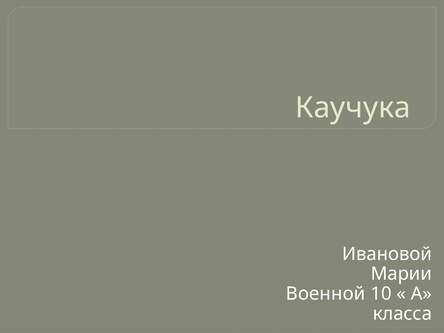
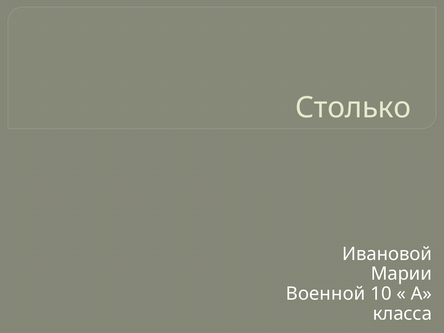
Каучука: Каучука -> Столько
